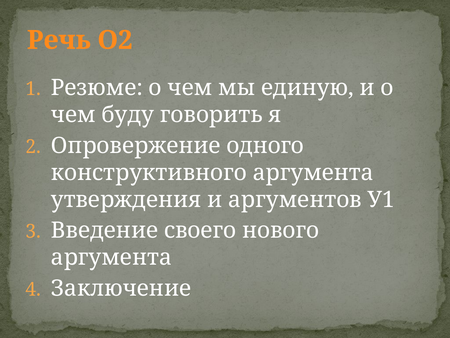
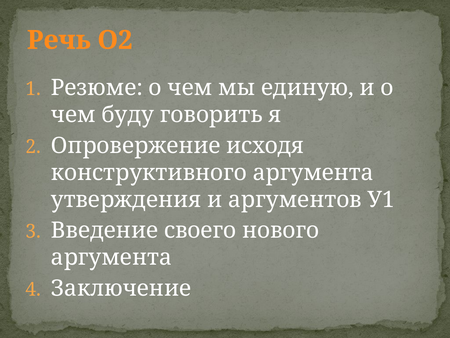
одного: одного -> исходя
